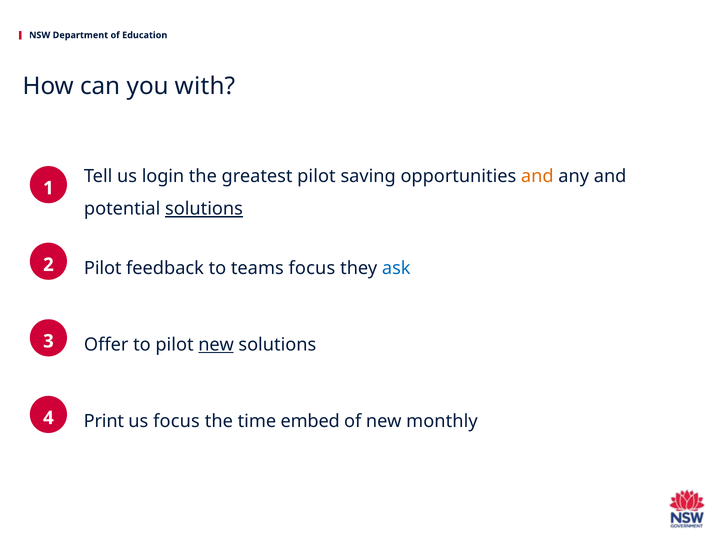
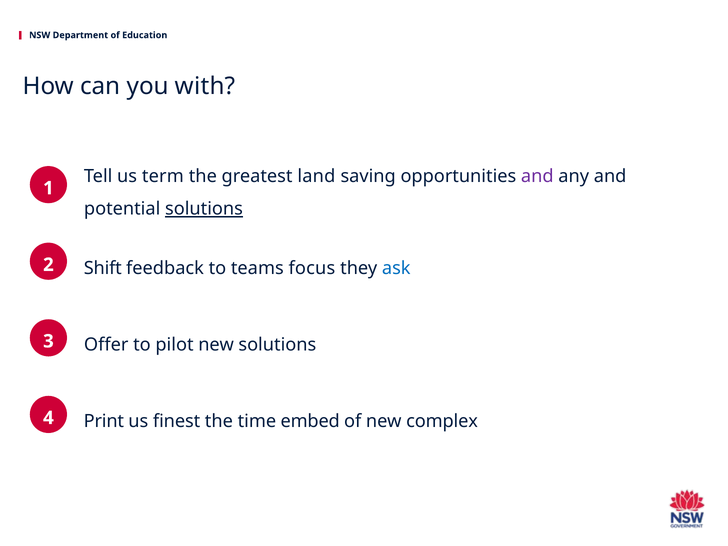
login: login -> term
greatest pilot: pilot -> land
and at (537, 176) colour: orange -> purple
Pilot at (103, 268): Pilot -> Shift
new at (216, 345) underline: present -> none
us focus: focus -> finest
monthly: monthly -> complex
